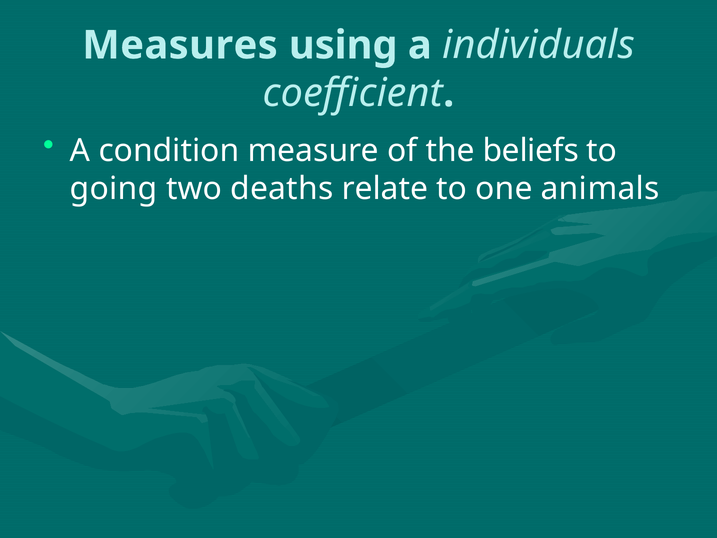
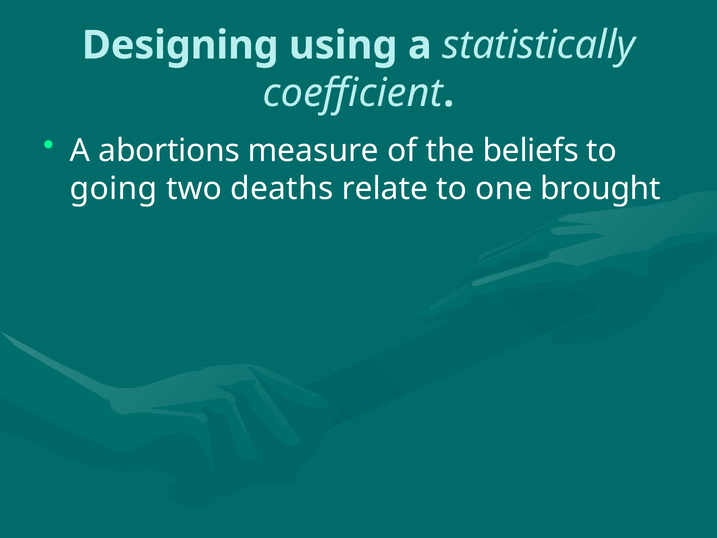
Measures: Measures -> Designing
individuals: individuals -> statistically
condition: condition -> abortions
animals: animals -> brought
